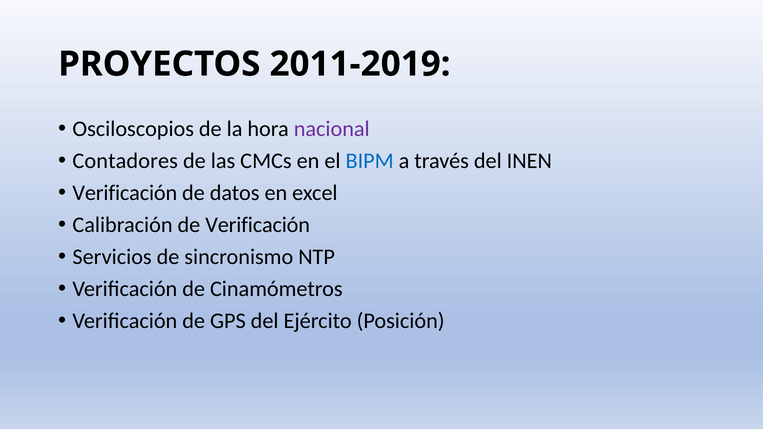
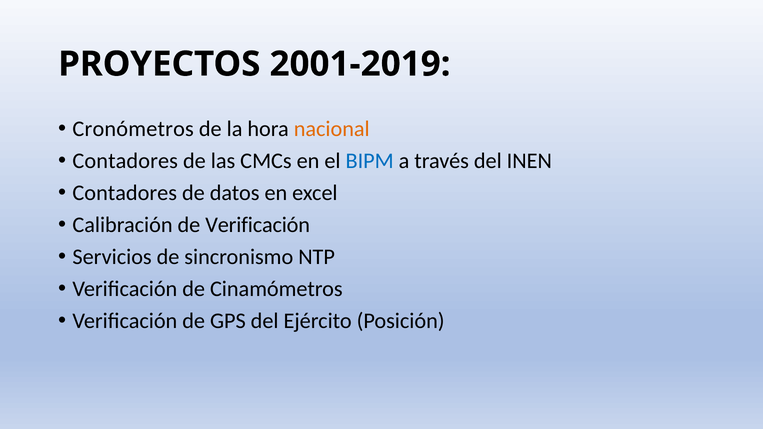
2011-2019: 2011-2019 -> 2001-2019
Osciloscopios: Osciloscopios -> Cronómetros
nacional colour: purple -> orange
Verificación at (125, 193): Verificación -> Contadores
